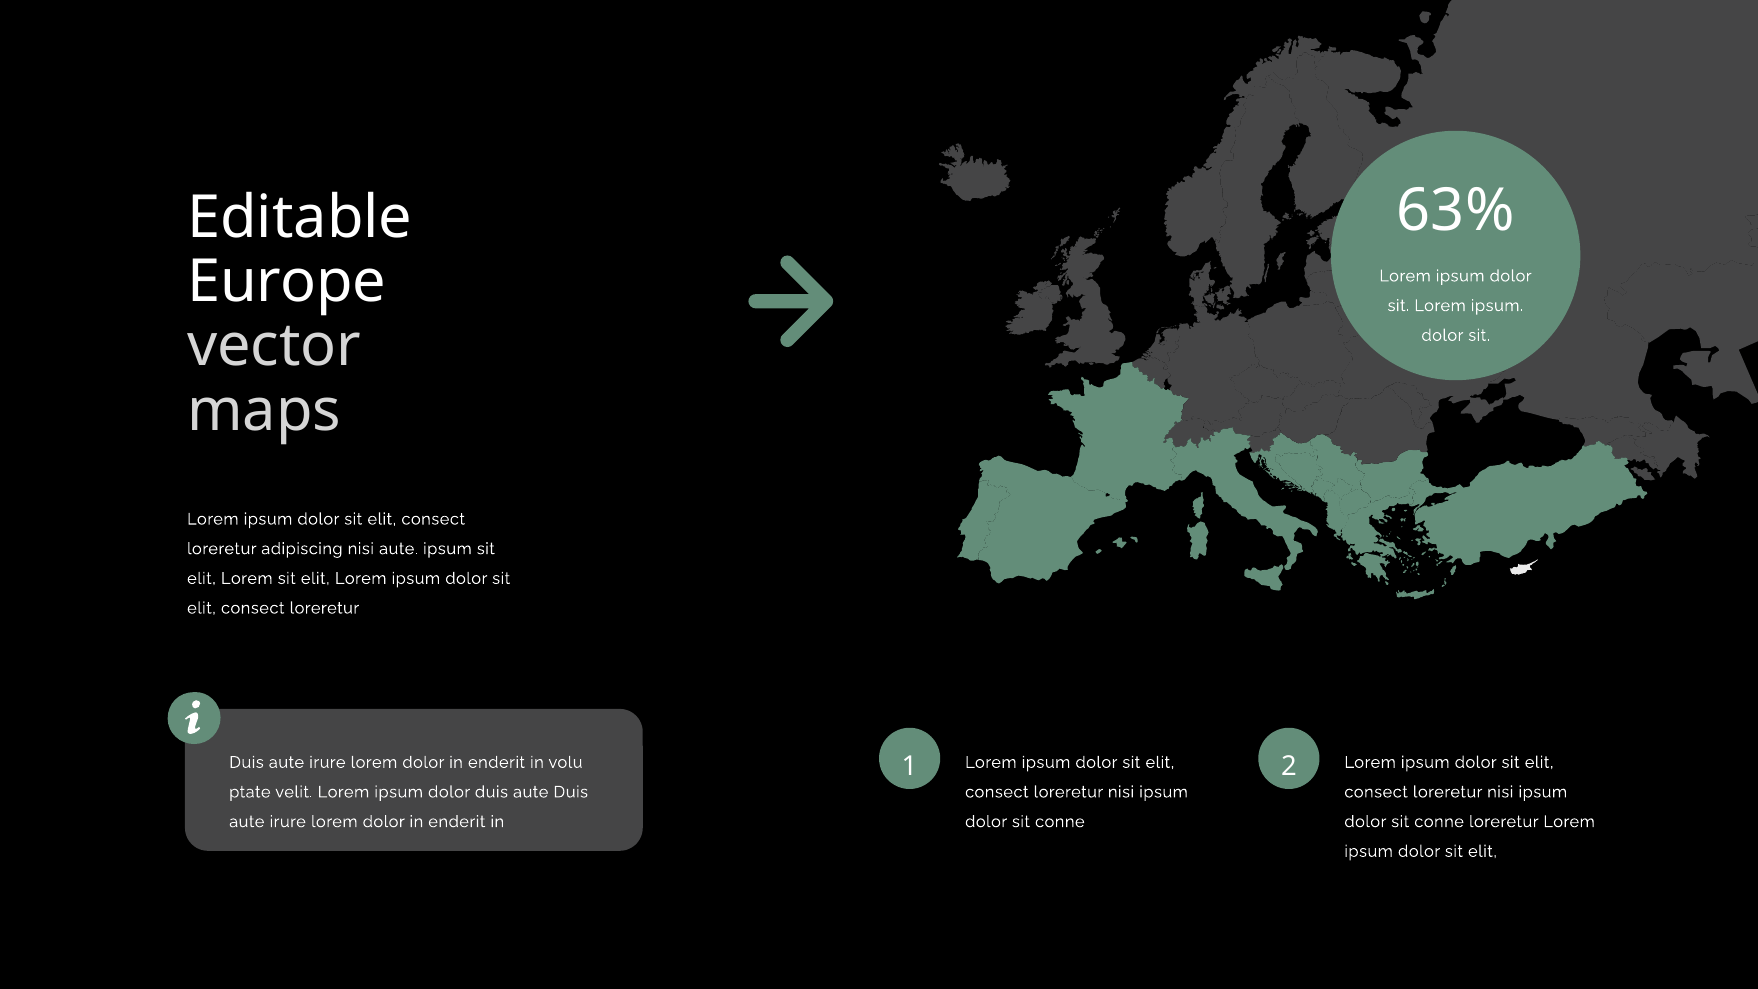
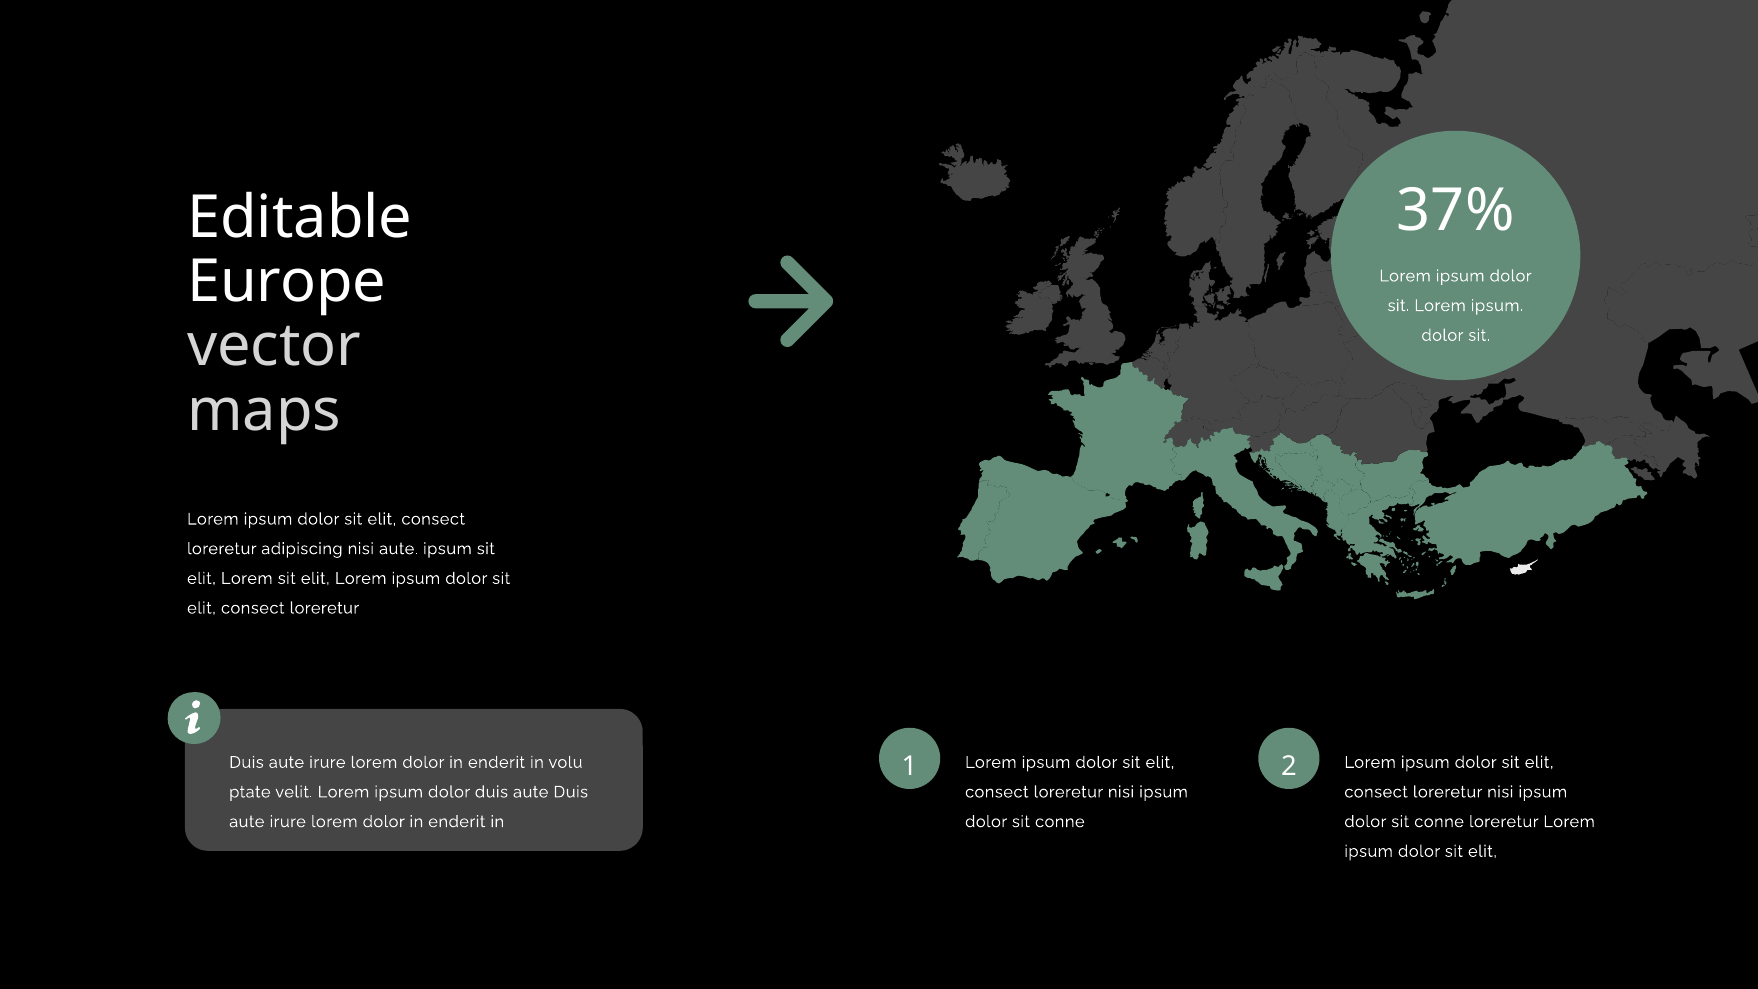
63%: 63% -> 37%
